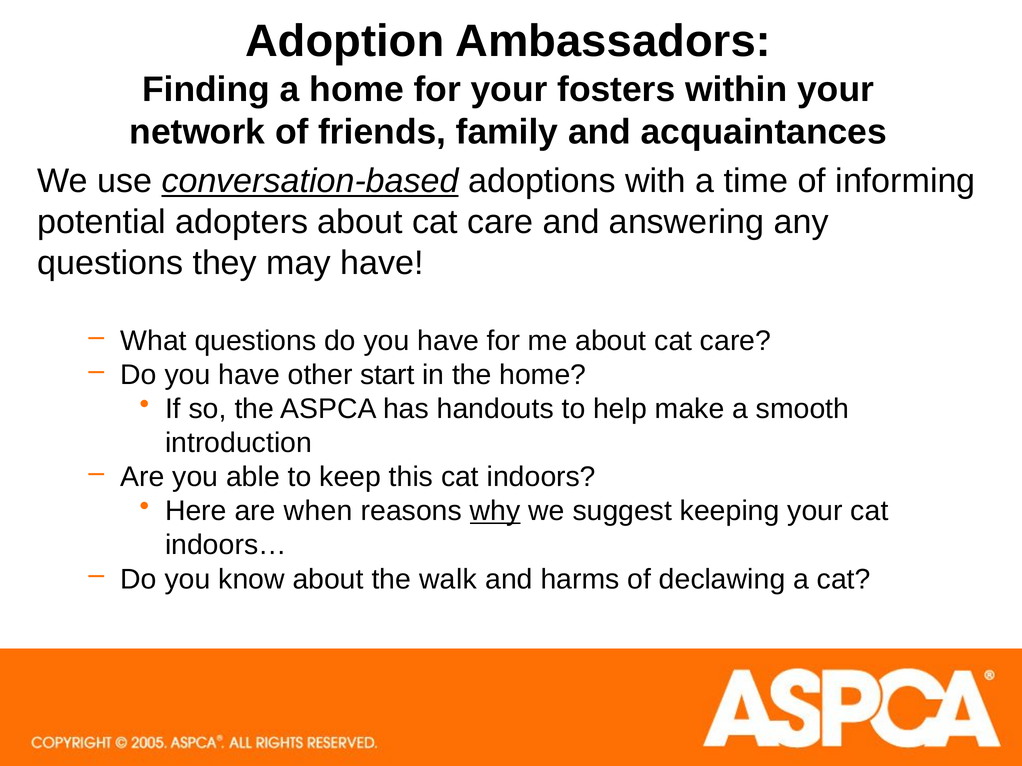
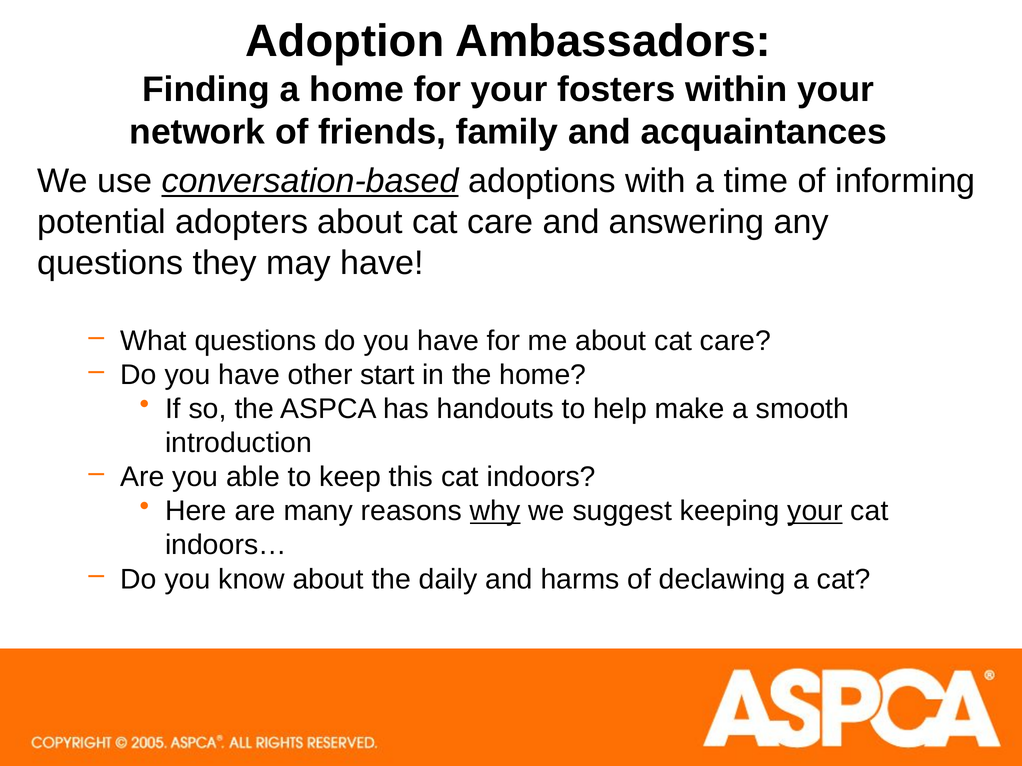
when: when -> many
your at (815, 511) underline: none -> present
walk: walk -> daily
